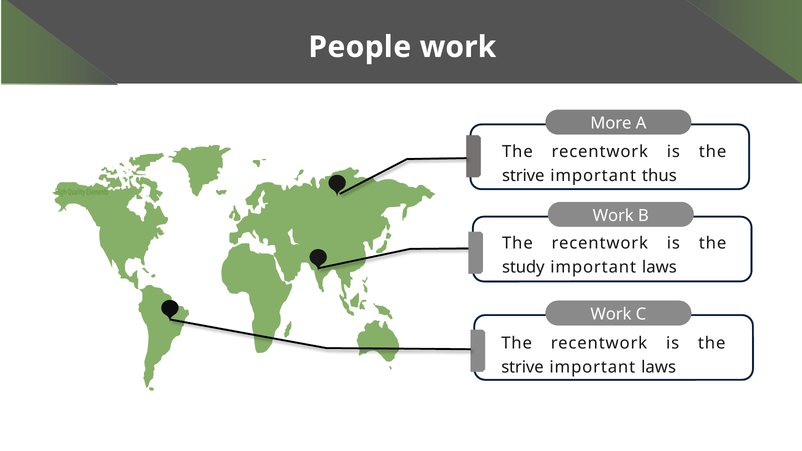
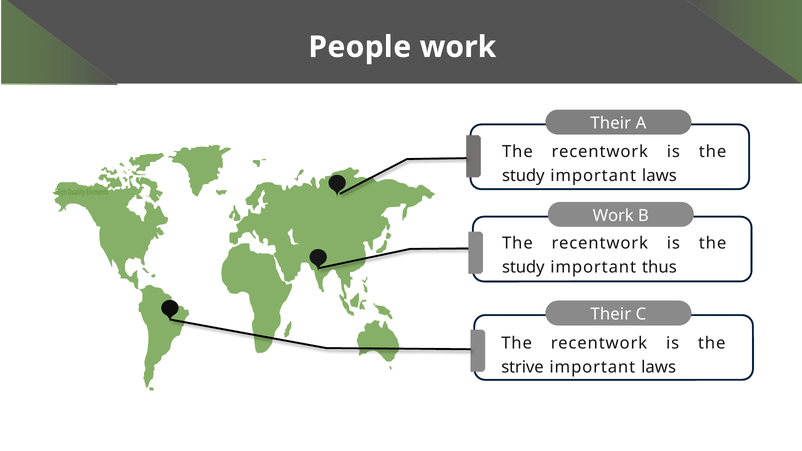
More at (611, 123): More -> Their
strive at (523, 176): strive -> study
thus at (659, 176): thus -> laws
laws at (659, 267): laws -> thus
Work at (611, 314): Work -> Their
